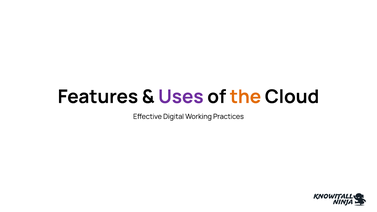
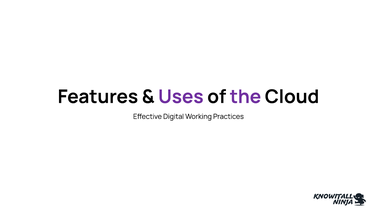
the colour: orange -> purple
